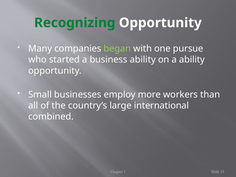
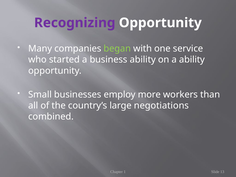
Recognizing colour: green -> purple
pursue: pursue -> service
international: international -> negotiations
